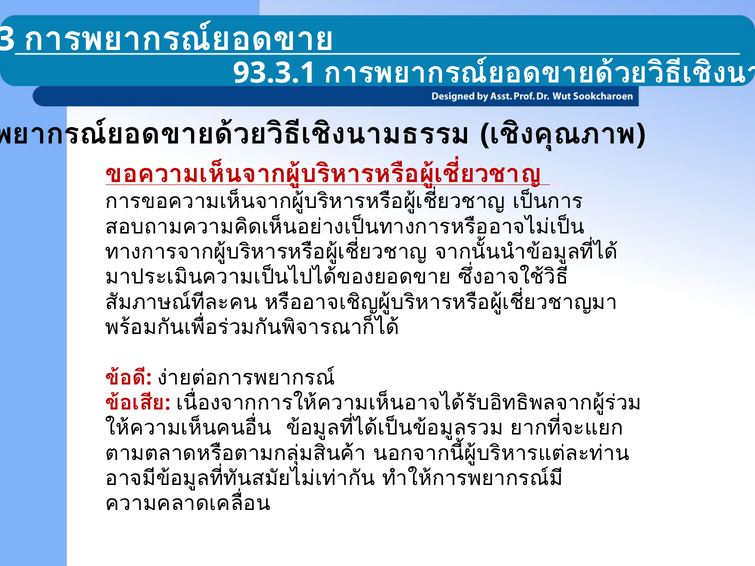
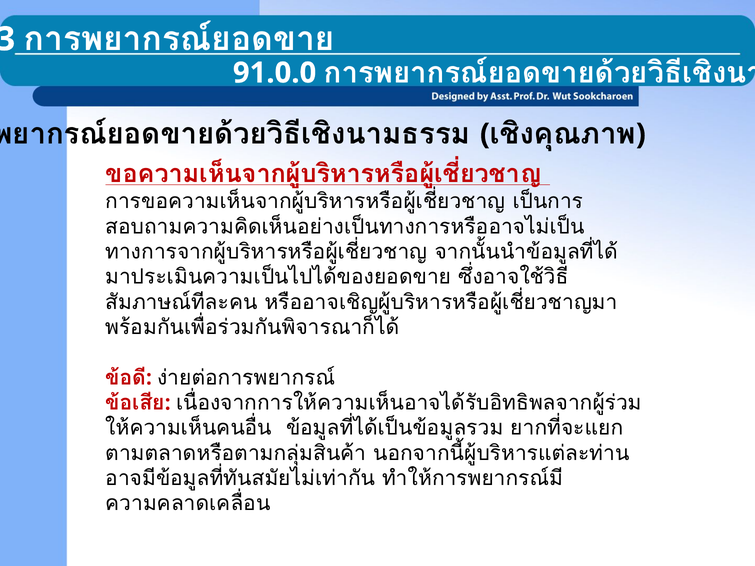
93.3.1: 93.3.1 -> 91.0.0
